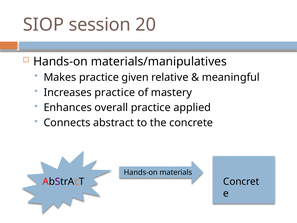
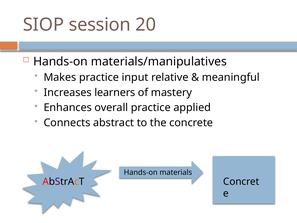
given: given -> input
Increases practice: practice -> learners
